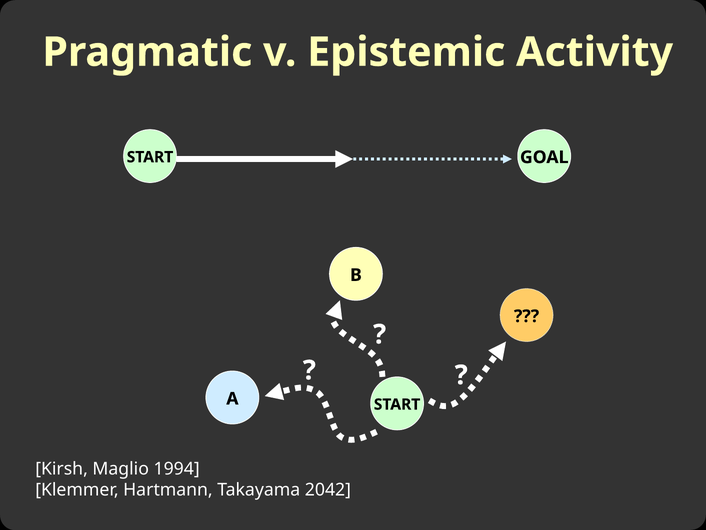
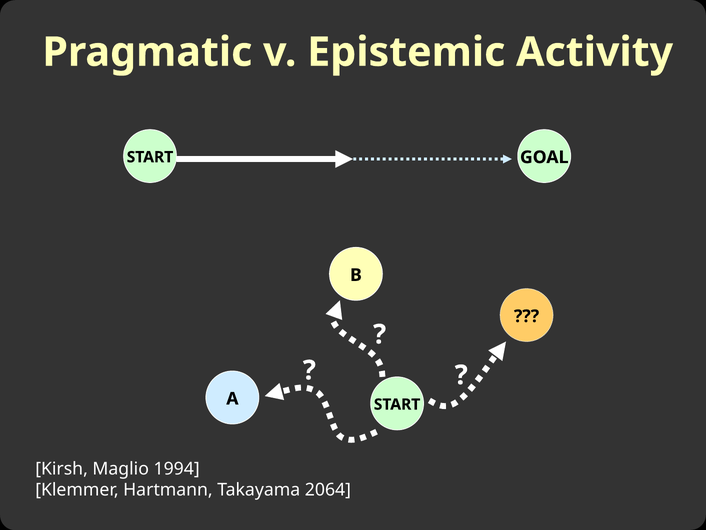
2042: 2042 -> 2064
